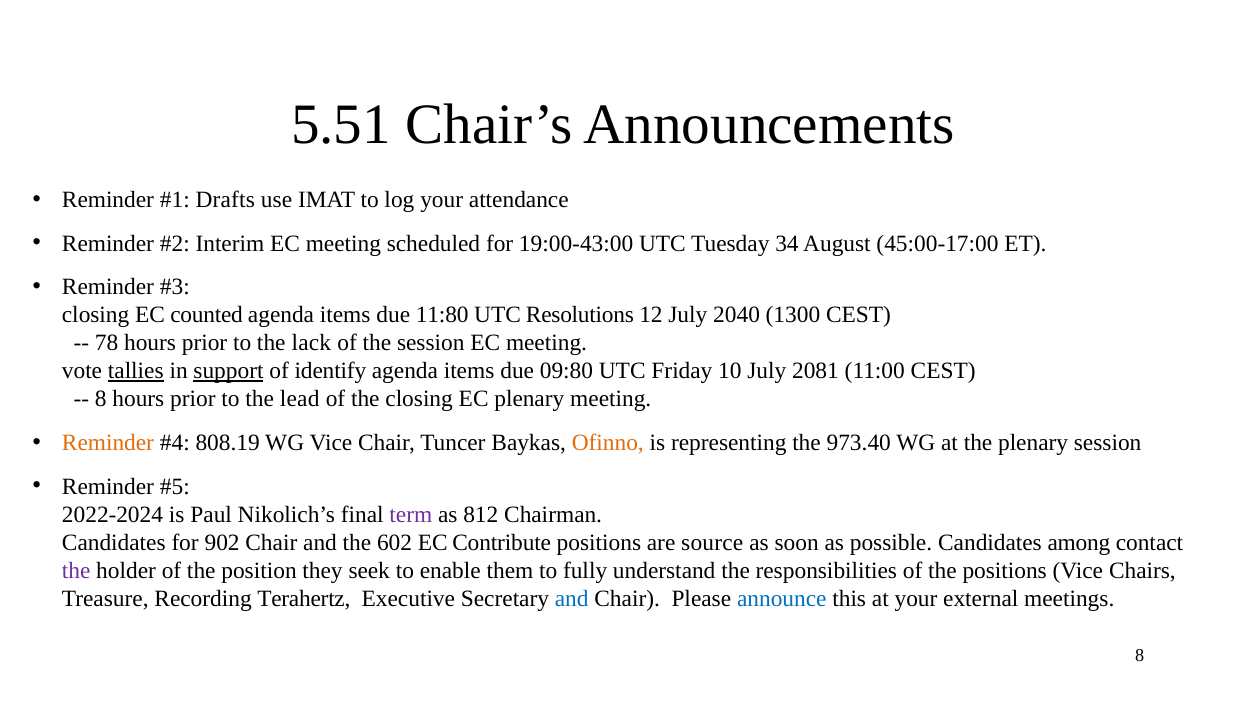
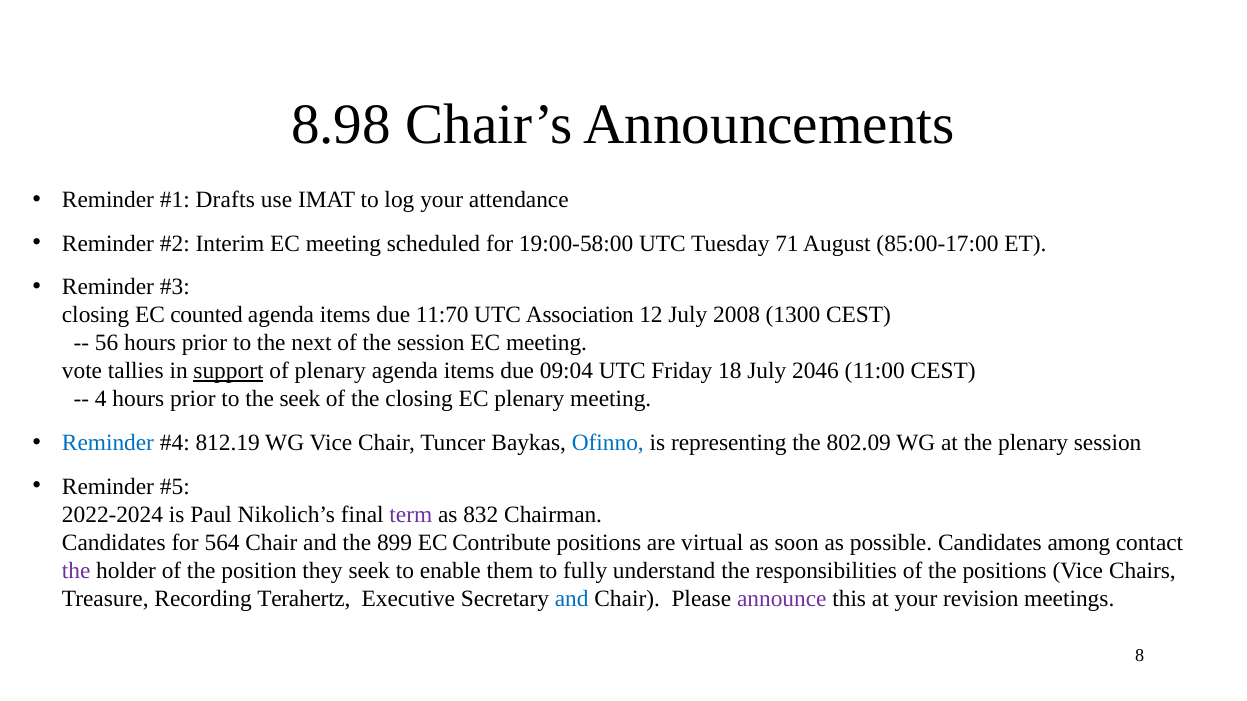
5.51: 5.51 -> 8.98
19:00-43:00: 19:00-43:00 -> 19:00-58:00
34: 34 -> 71
45:00-17:00: 45:00-17:00 -> 85:00-17:00
11:80: 11:80 -> 11:70
Resolutions: Resolutions -> Association
2040: 2040 -> 2008
78: 78 -> 56
lack: lack -> next
tallies underline: present -> none
of identify: identify -> plenary
09:80: 09:80 -> 09:04
10: 10 -> 18
2081: 2081 -> 2046
8 at (101, 399): 8 -> 4
the lead: lead -> seek
Reminder at (108, 443) colour: orange -> blue
808.19: 808.19 -> 812.19
Ofinno colour: orange -> blue
973.40: 973.40 -> 802.09
812: 812 -> 832
902: 902 -> 564
602: 602 -> 899
source: source -> virtual
announce colour: blue -> purple
external: external -> revision
